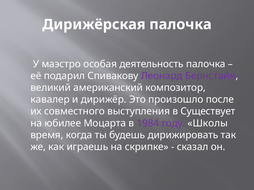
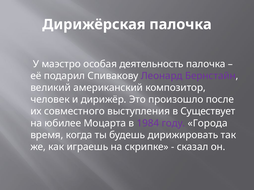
кавалер: кавалер -> человек
Школы: Школы -> Города
